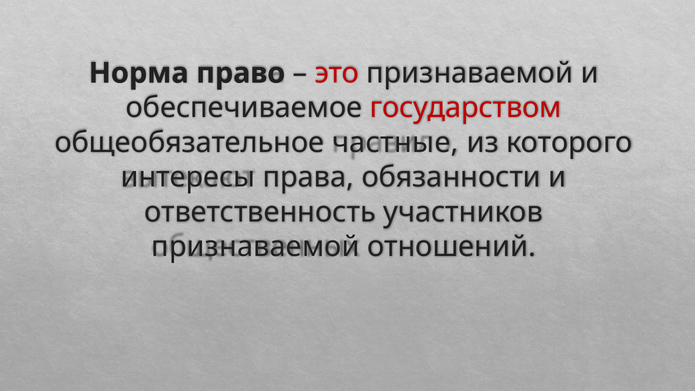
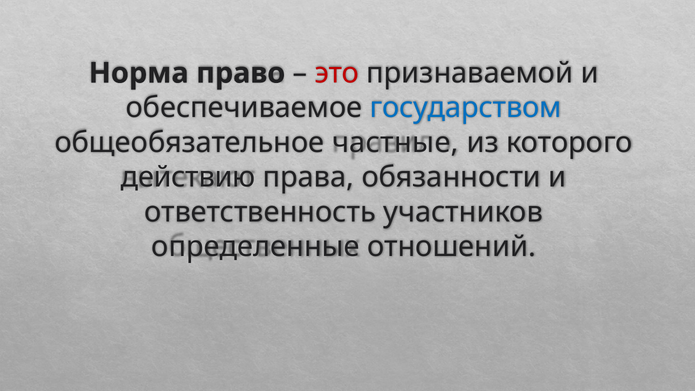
государством colour: red -> blue
интересы: интересы -> действию
признаваемой at (256, 247): признаваемой -> определенные
